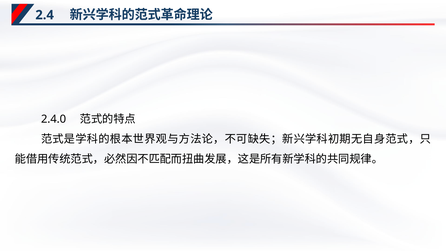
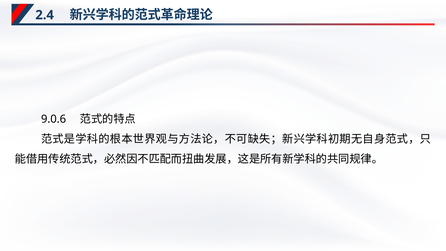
2.4.0: 2.4.0 -> 9.0.6
